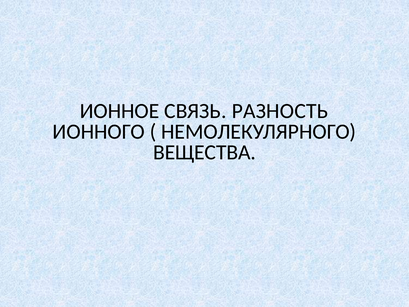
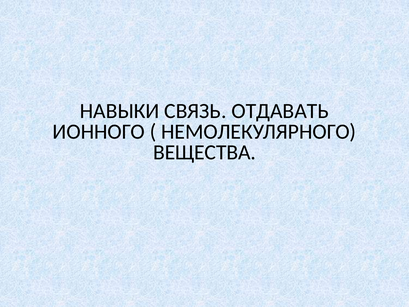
ИОННОЕ: ИОННОЕ -> НАВЫКИ
РАЗНОСТЬ: РАЗНОСТЬ -> ОТДАВАТЬ
